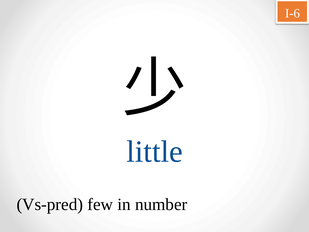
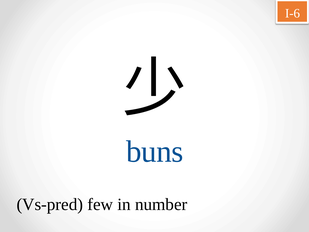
little: little -> buns
